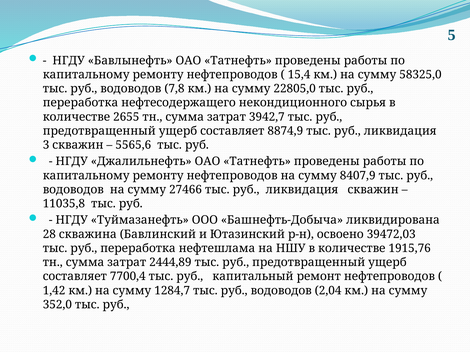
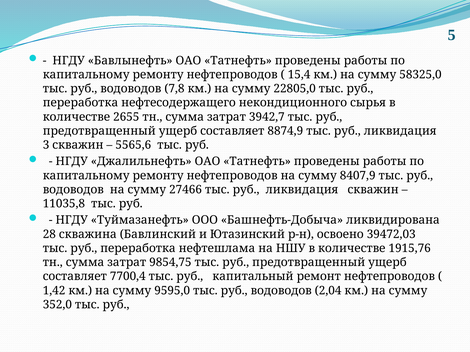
2444,89: 2444,89 -> 9854,75
1284,7: 1284,7 -> 9595,0
